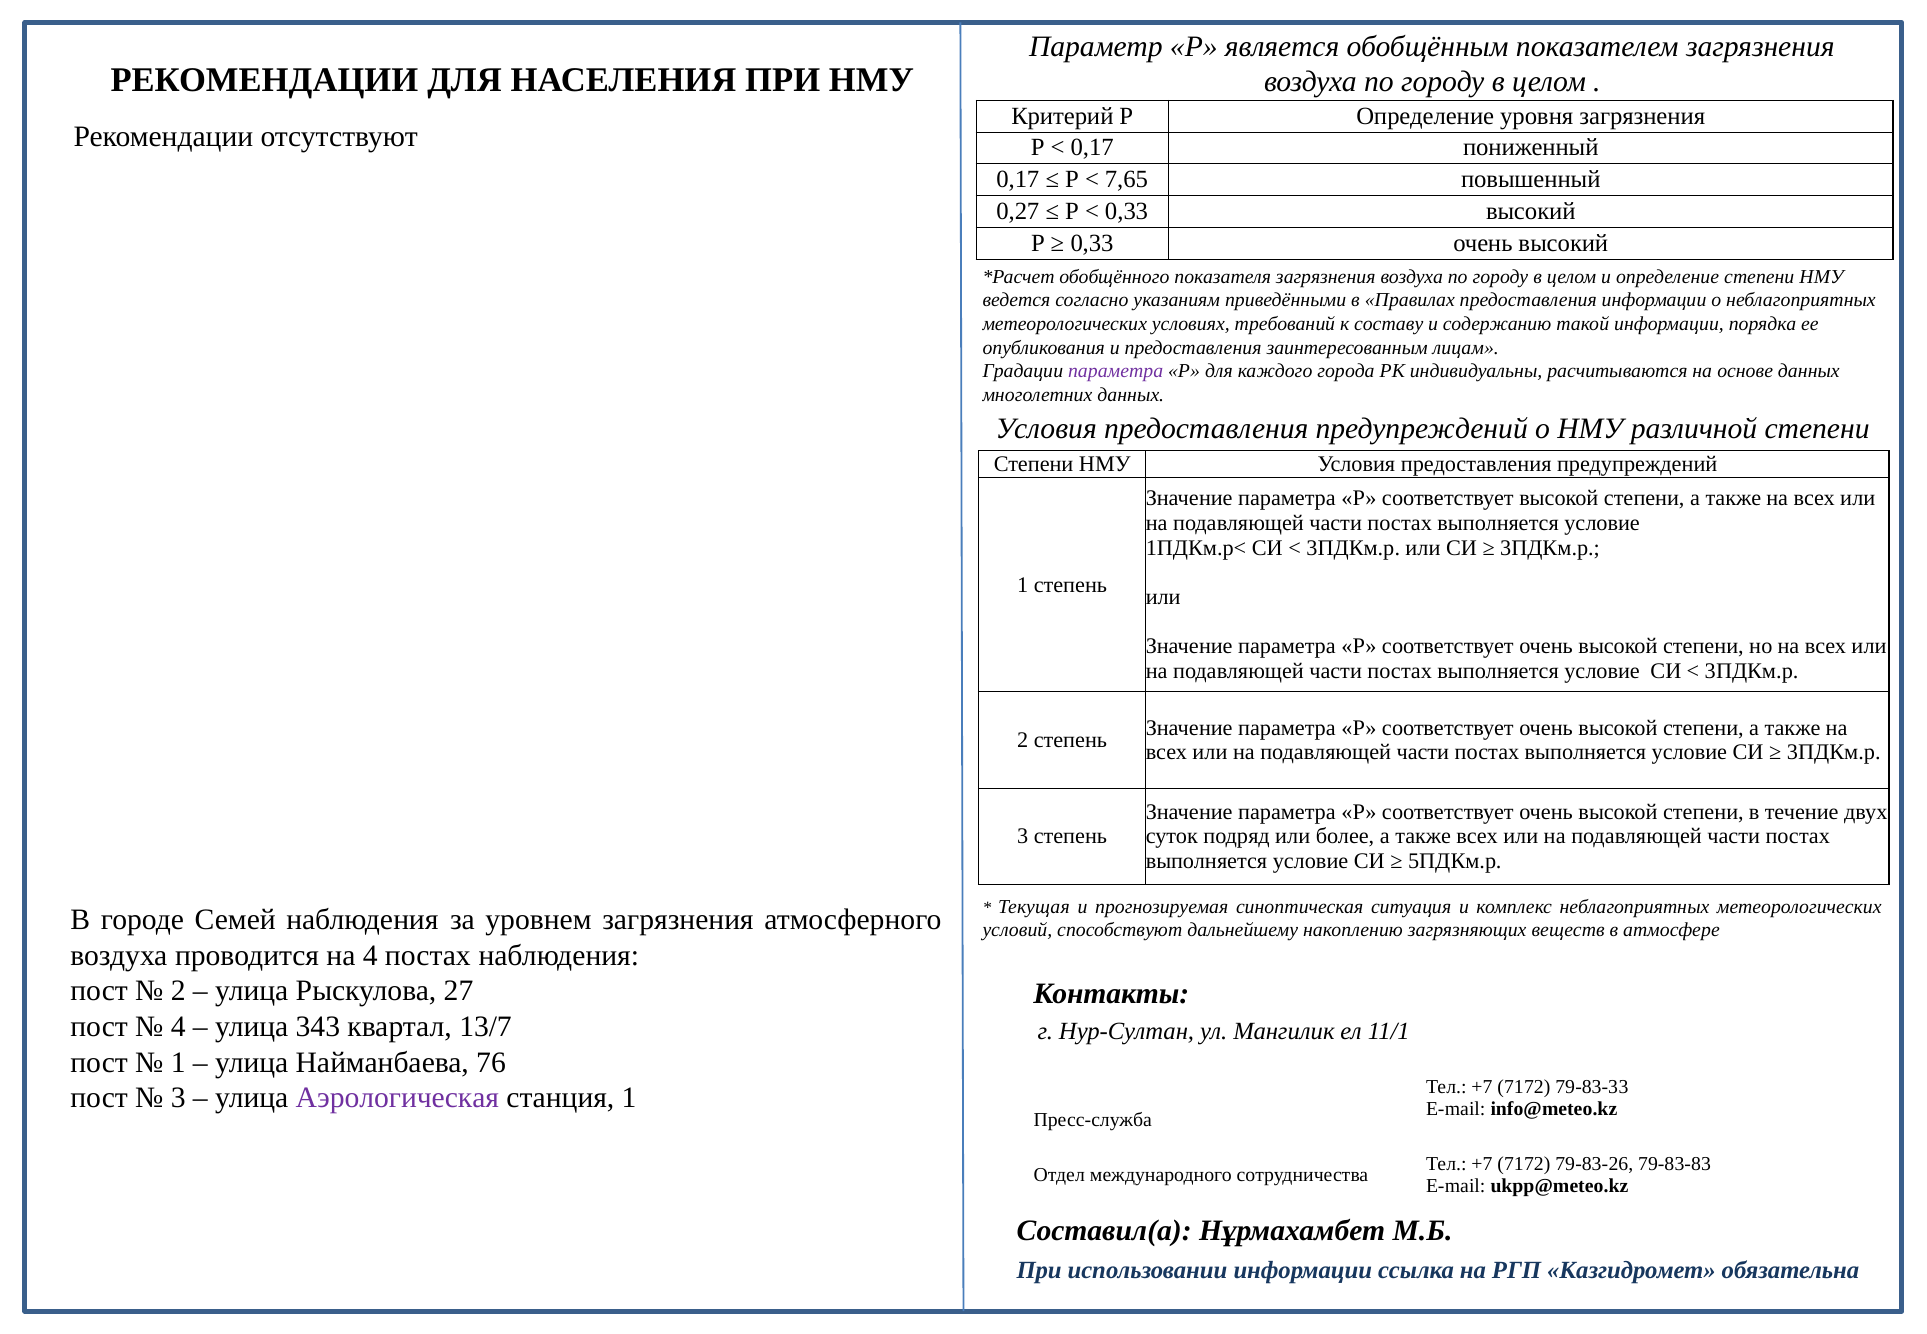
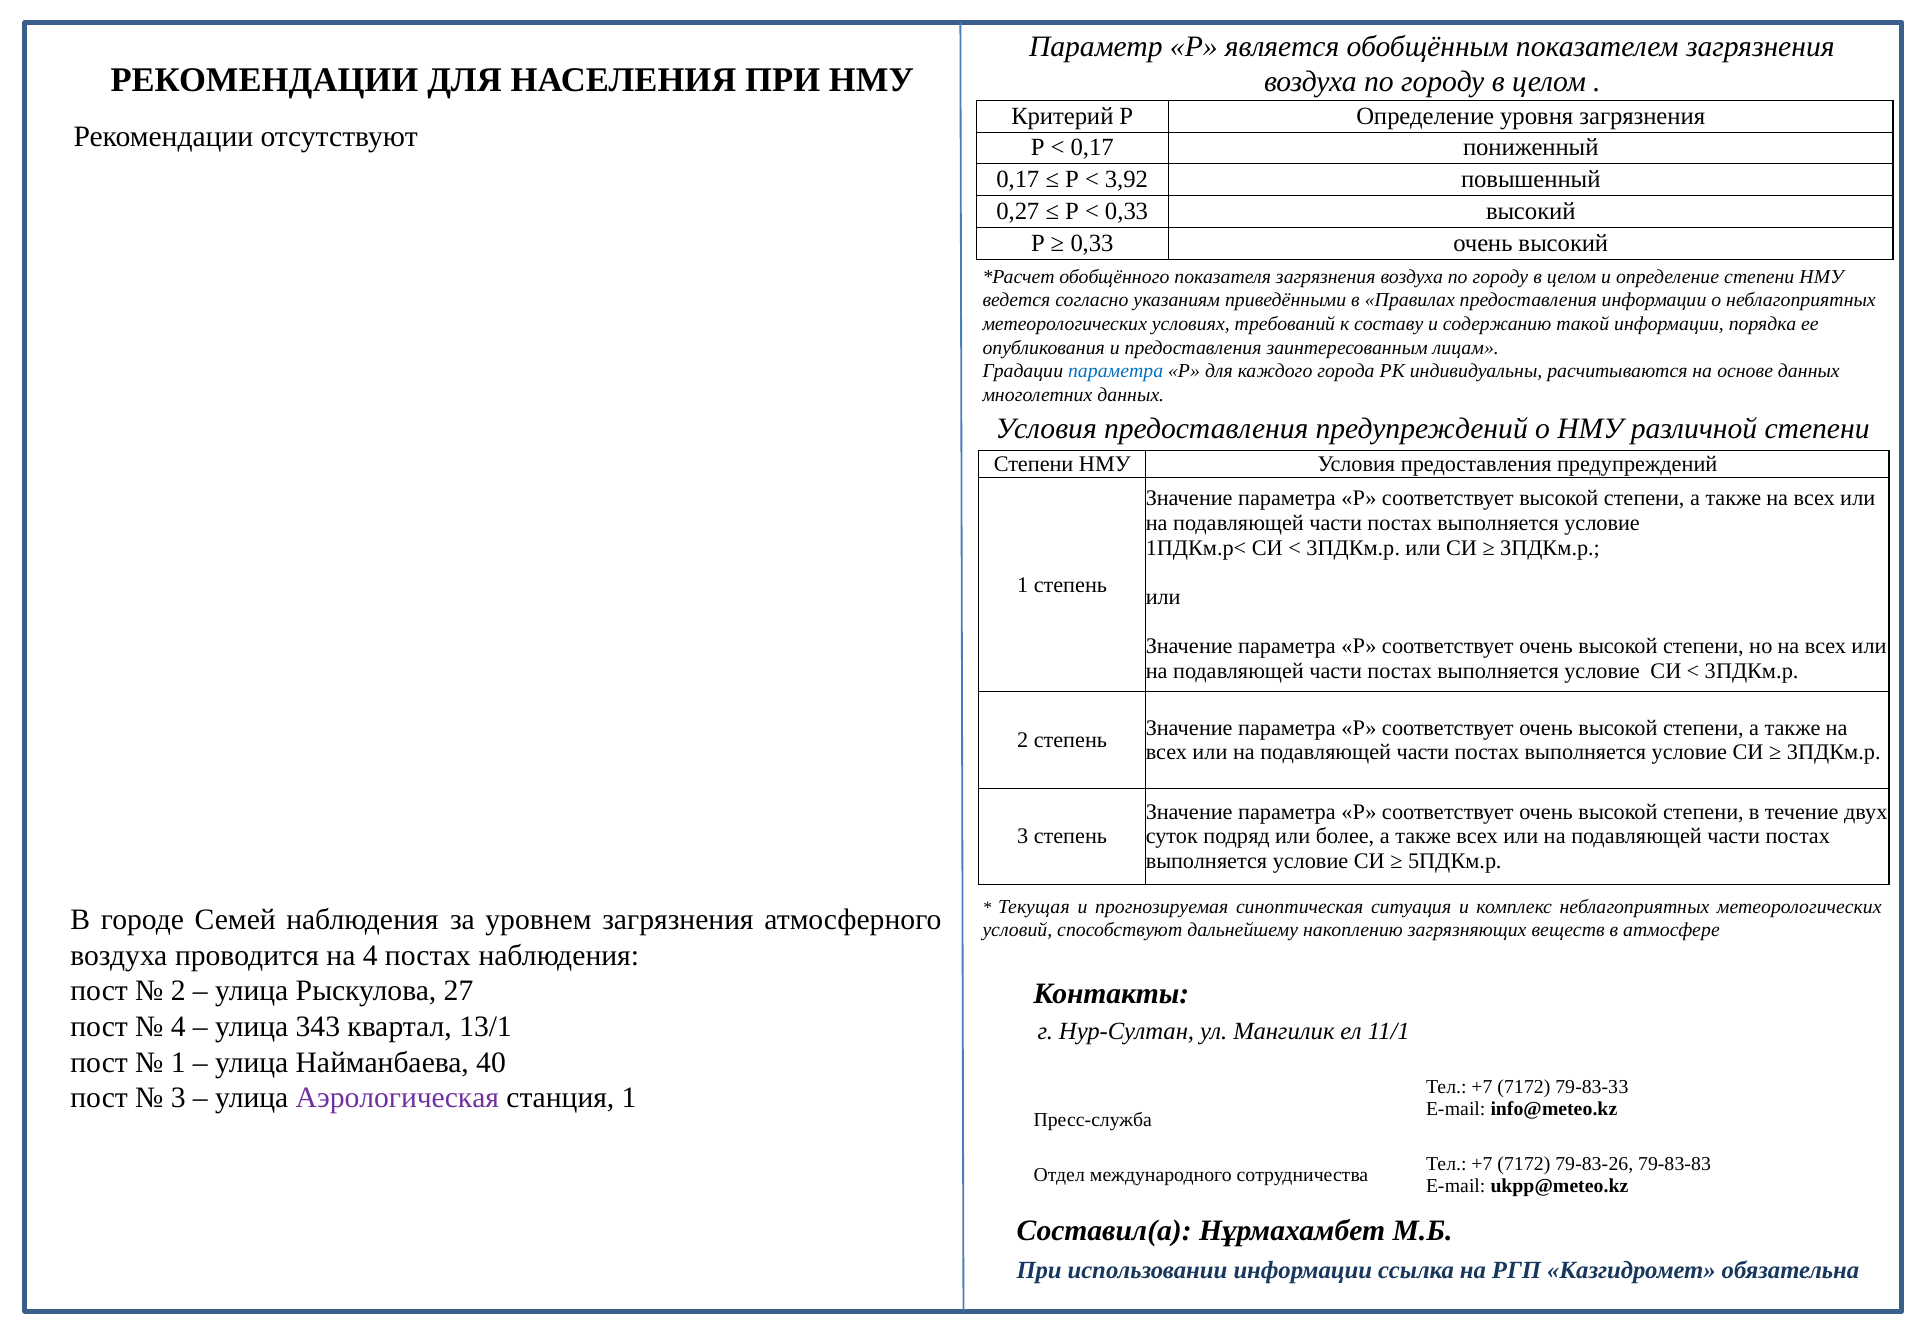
7,65: 7,65 -> 3,92
параметра at (1116, 371) colour: purple -> blue
13/7: 13/7 -> 13/1
76: 76 -> 40
